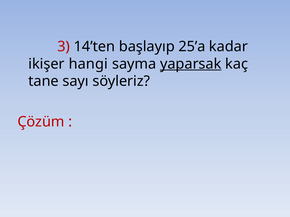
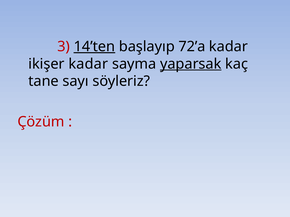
14’ten underline: none -> present
25’a: 25’a -> 72’a
ikişer hangi: hangi -> kadar
